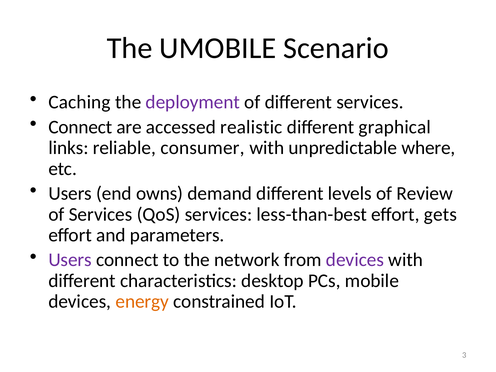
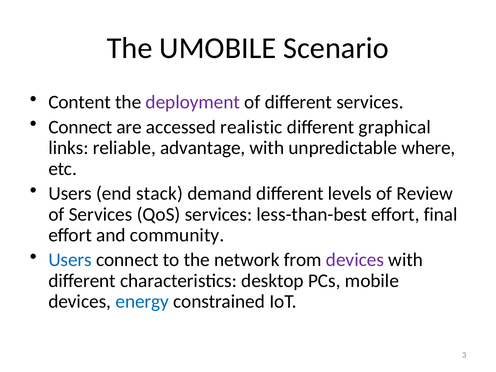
Caching: Caching -> Content
consumer: consumer -> advantage
owns: owns -> stack
gets: gets -> final
parameters: parameters -> community
Users at (70, 260) colour: purple -> blue
energy colour: orange -> blue
